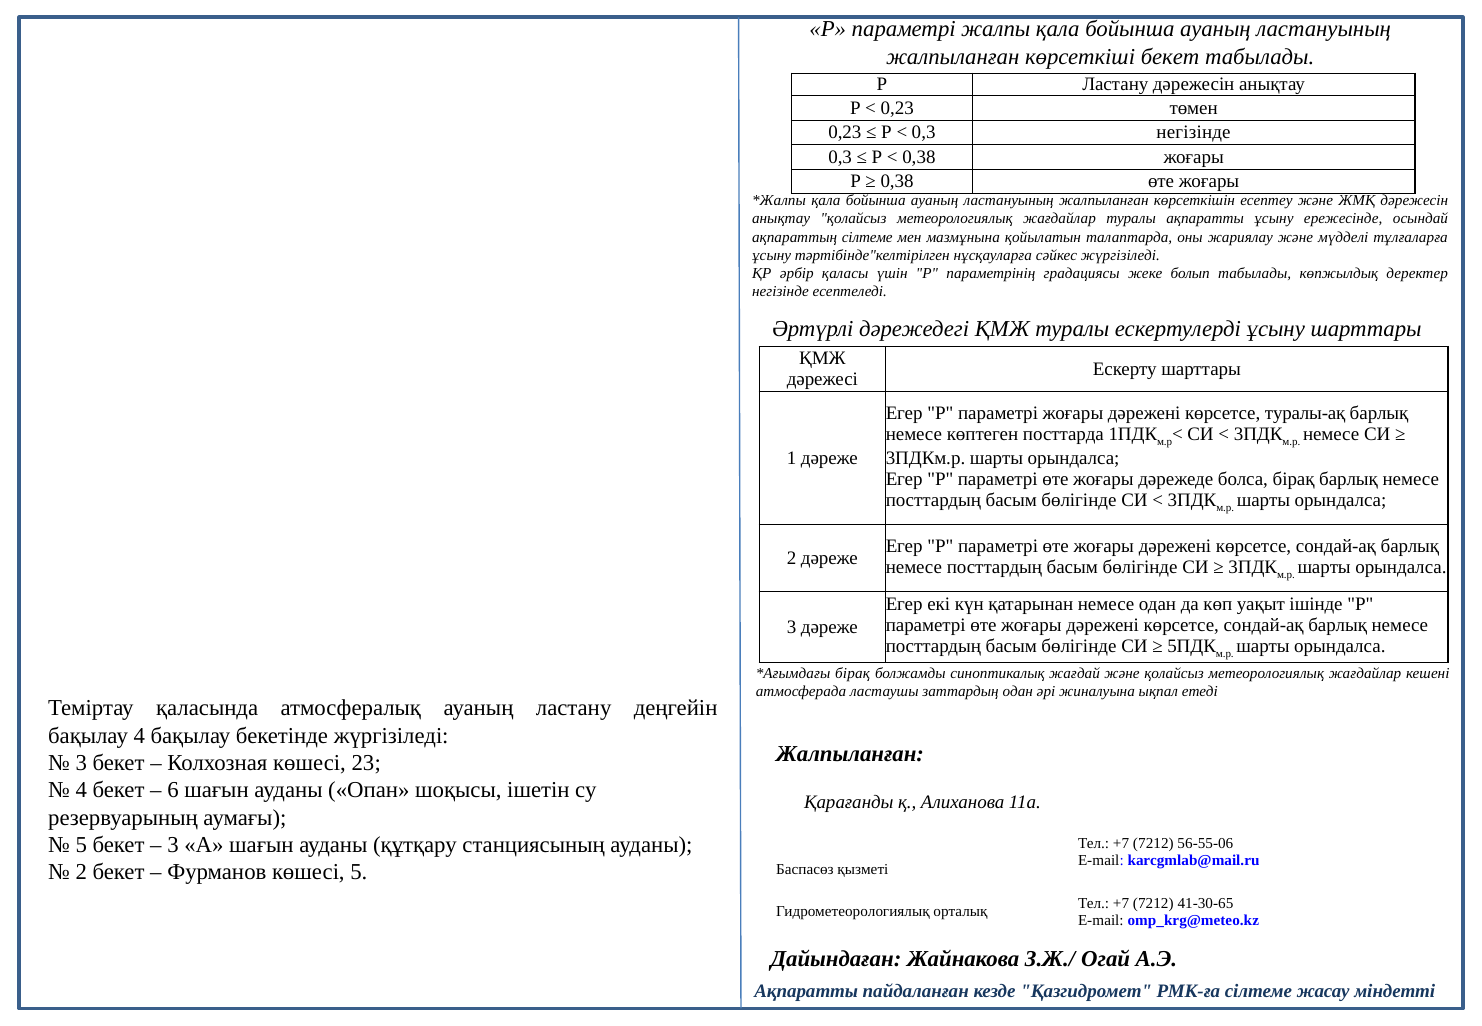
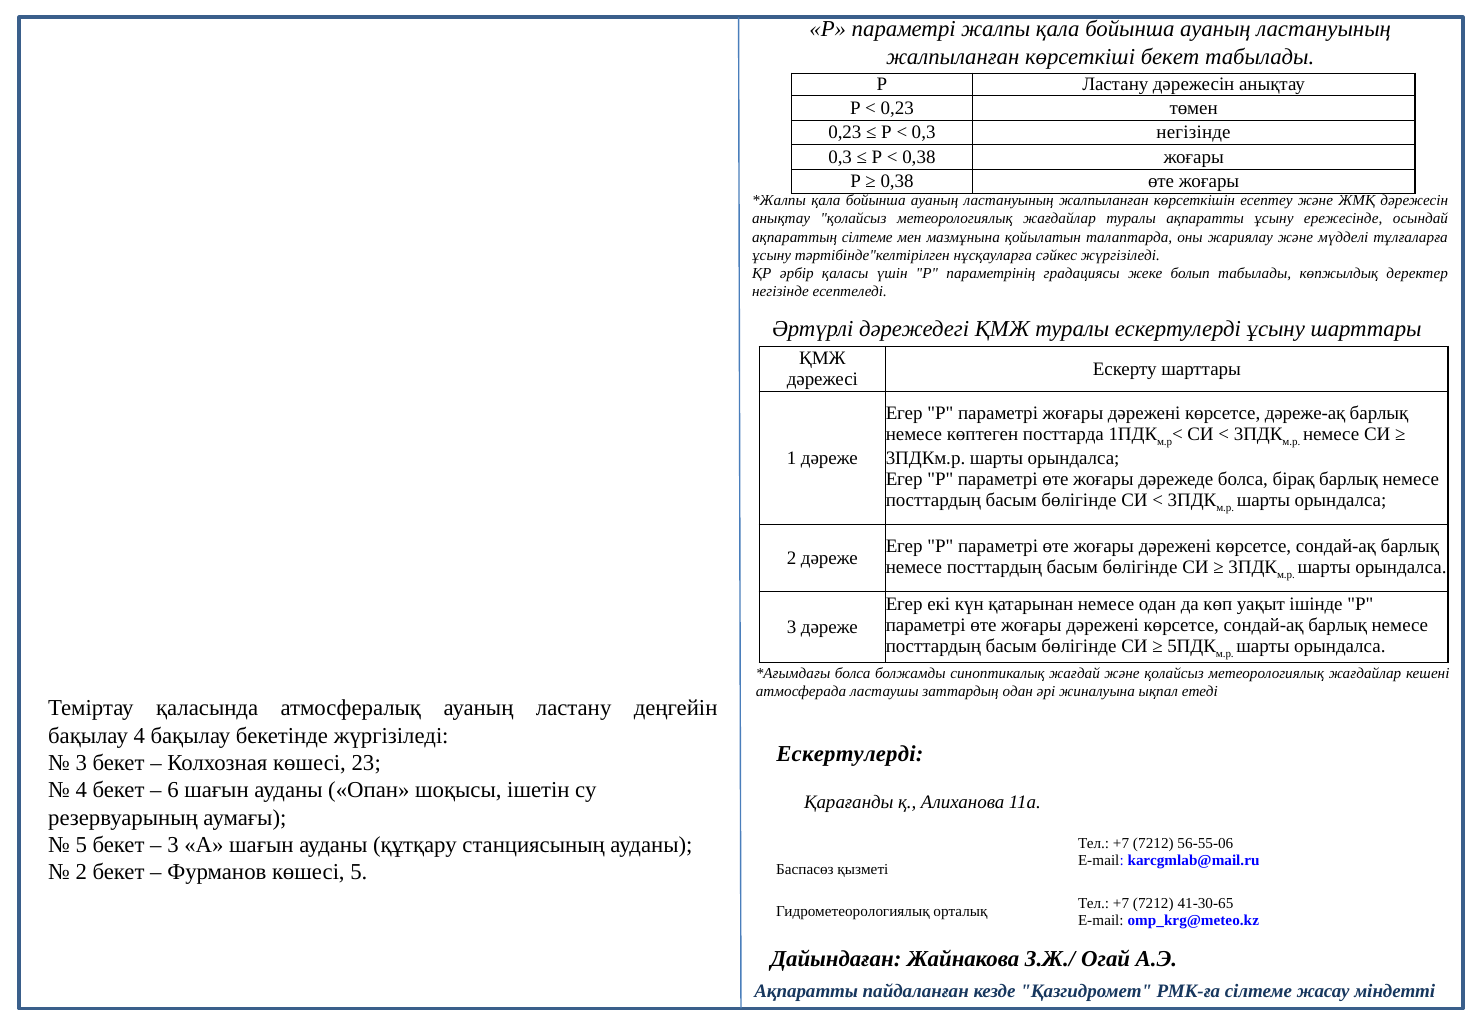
туралы-ақ: туралы-ақ -> дәреже-ақ
бірақ at (853, 673): бірақ -> болса
Жалпыланған at (850, 754): Жалпыланған -> Ескертулерді
